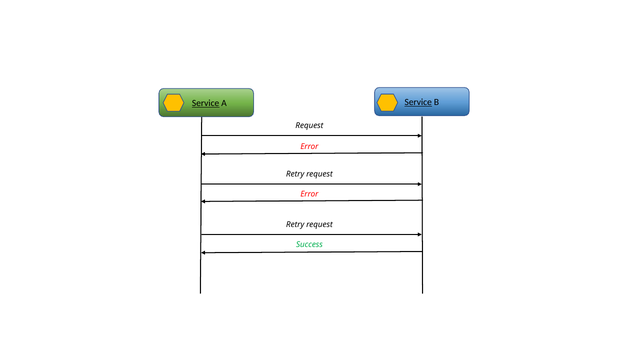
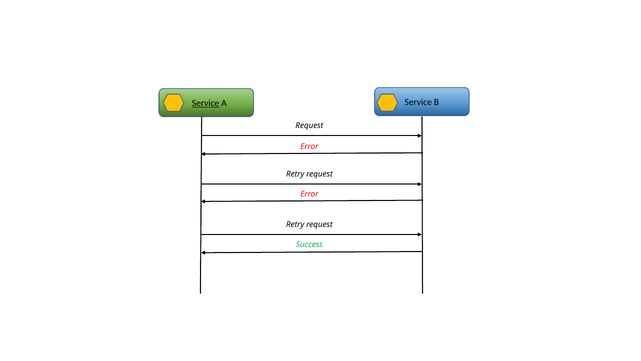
Service at (418, 102) underline: present -> none
